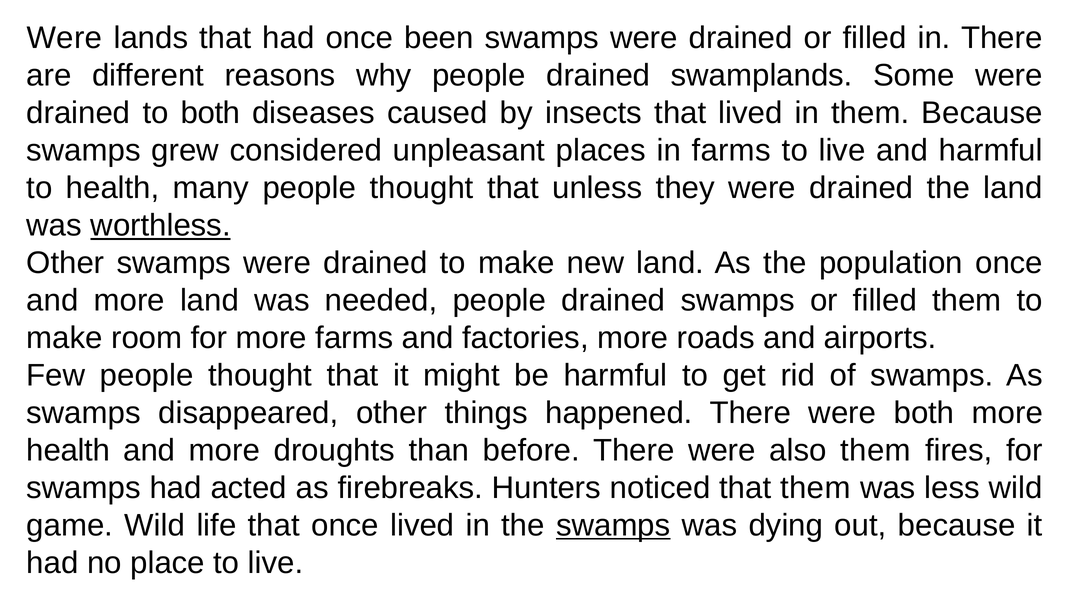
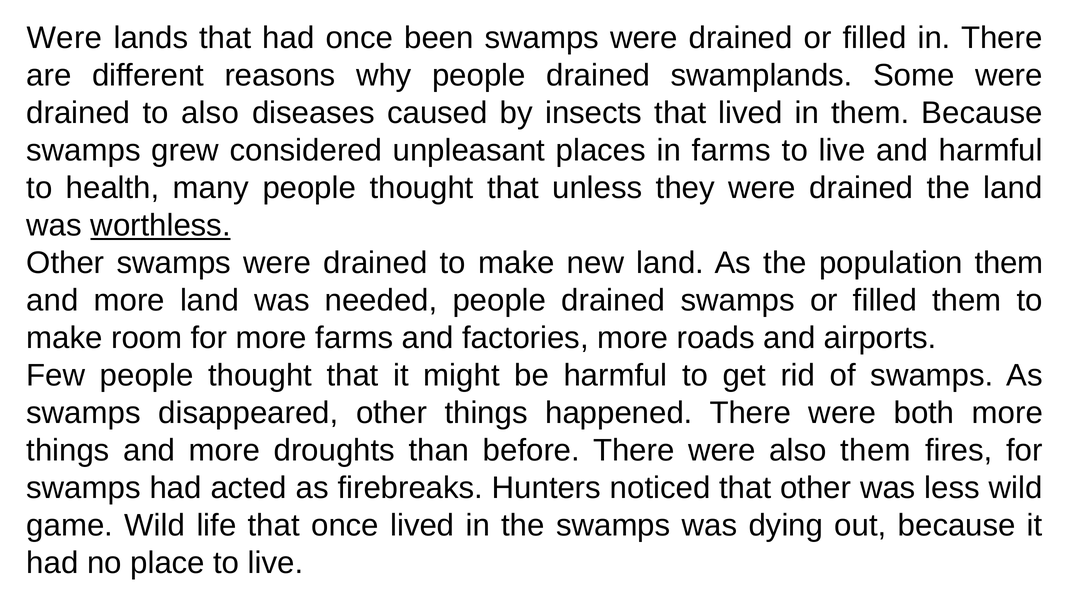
to both: both -> also
population once: once -> them
health at (68, 450): health -> things
that them: them -> other
swamps at (613, 525) underline: present -> none
